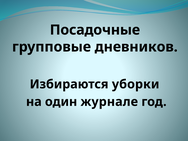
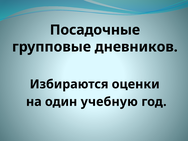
уборки: уборки -> оценки
журнале: журнале -> учебную
